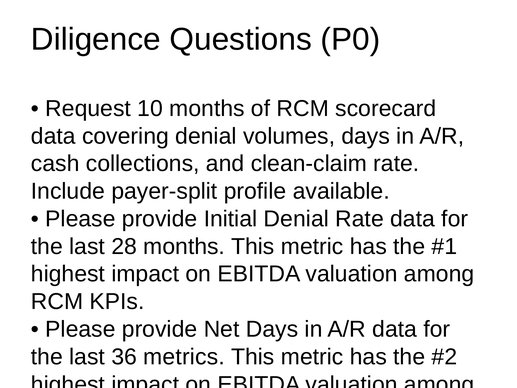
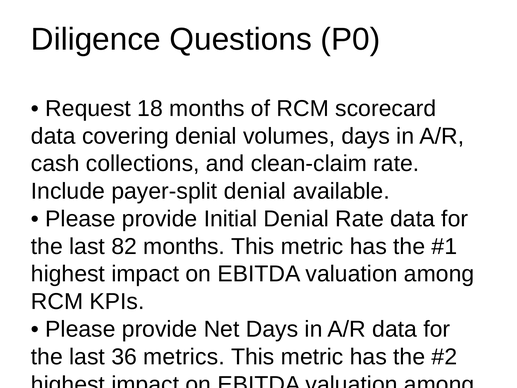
10: 10 -> 18
payer-split profile: profile -> denial
28: 28 -> 82
